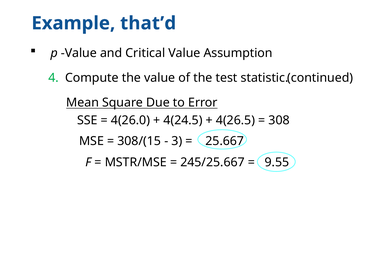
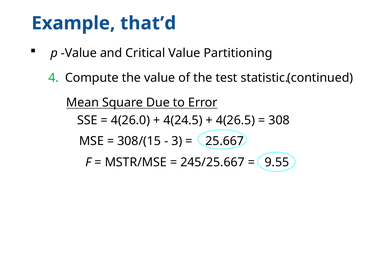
Assumption: Assumption -> Partitioning
